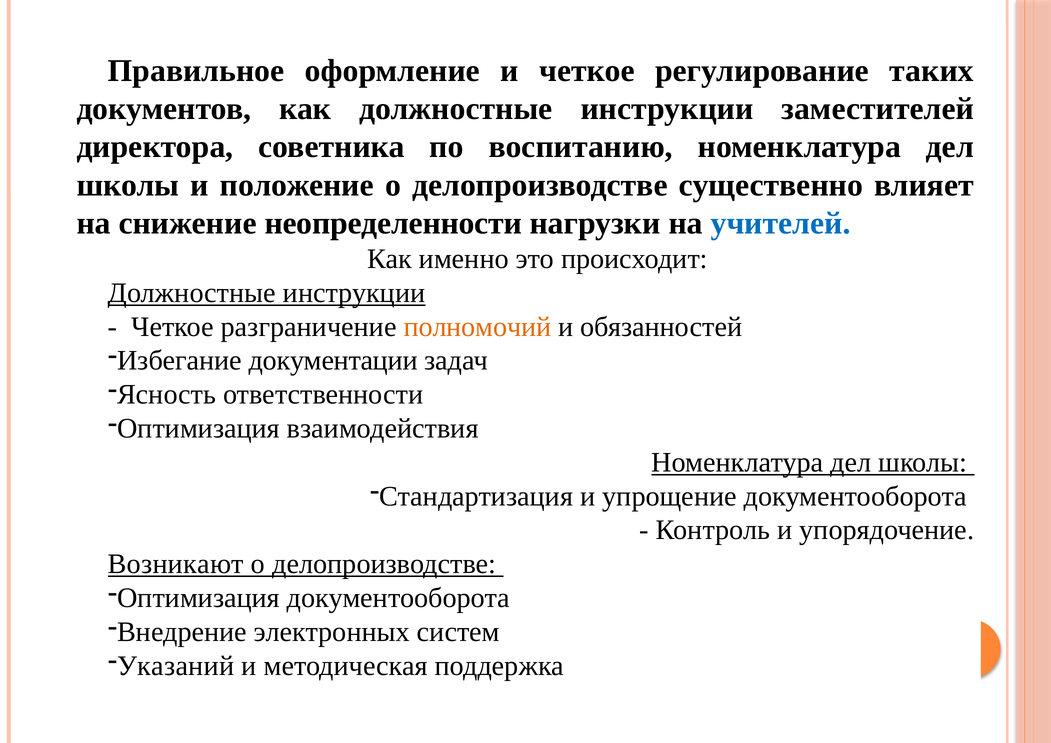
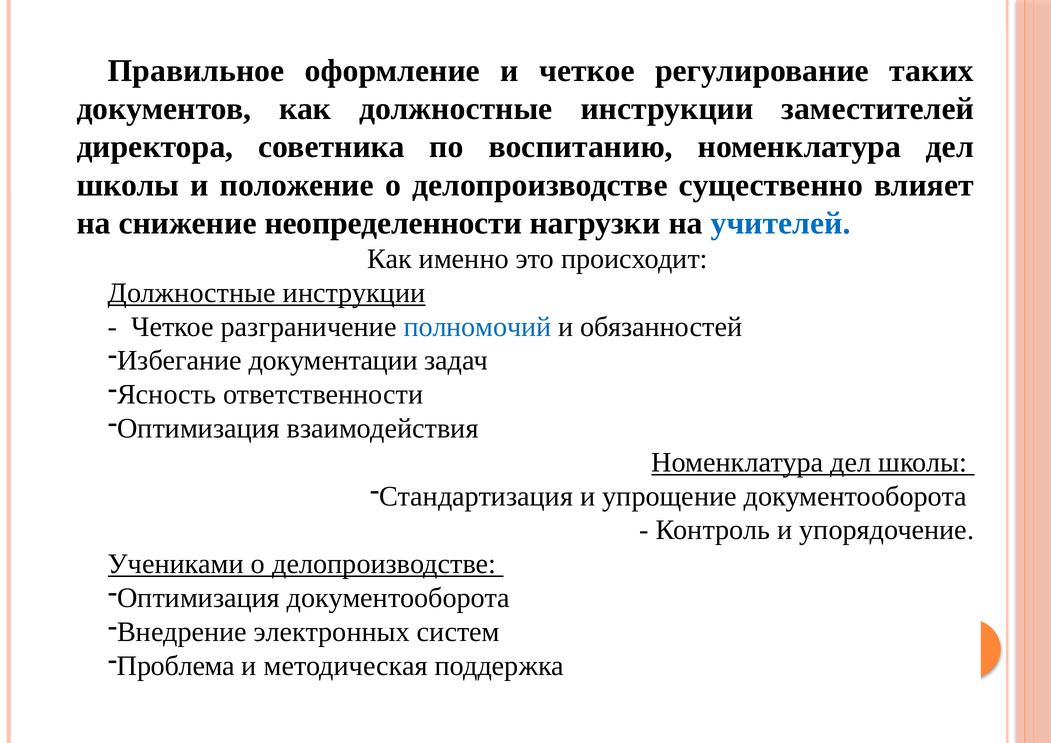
полномочий colour: orange -> blue
Возникают: Возникают -> Учениками
Указаний: Указаний -> Проблема
